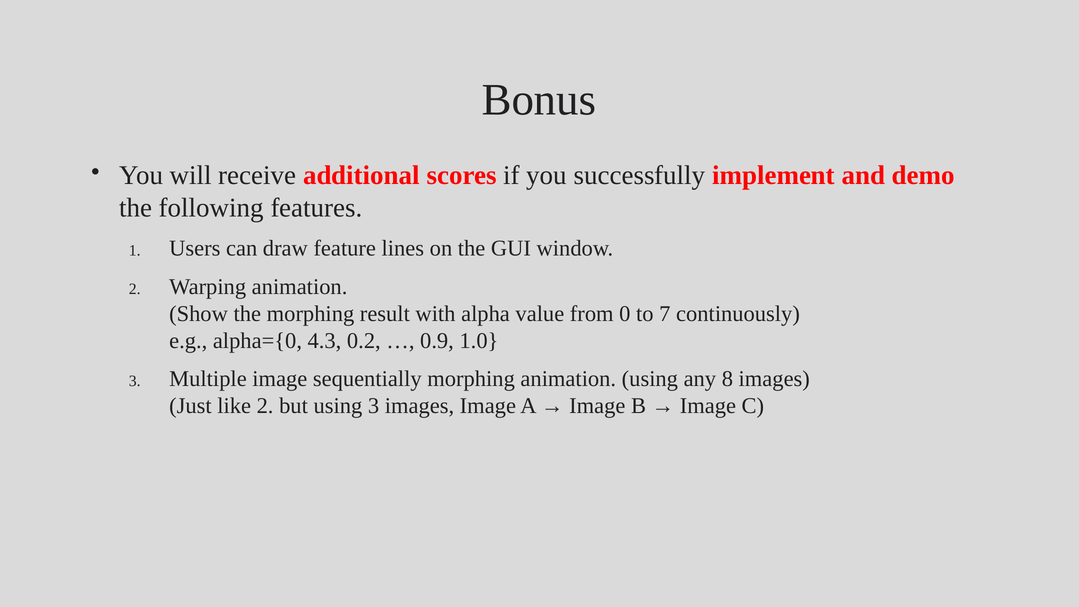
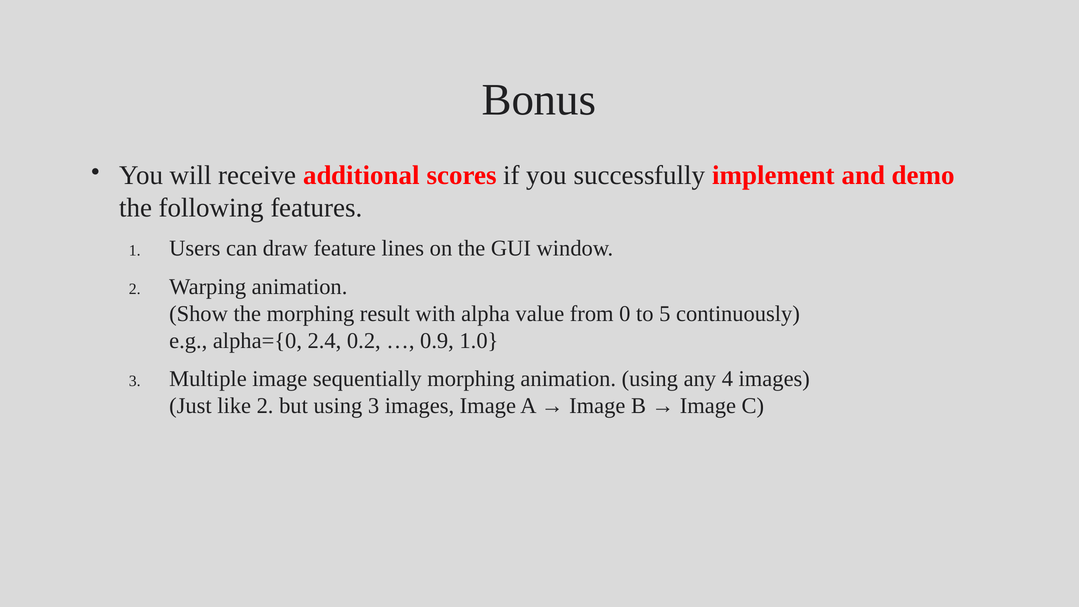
7: 7 -> 5
4.3: 4.3 -> 2.4
8: 8 -> 4
